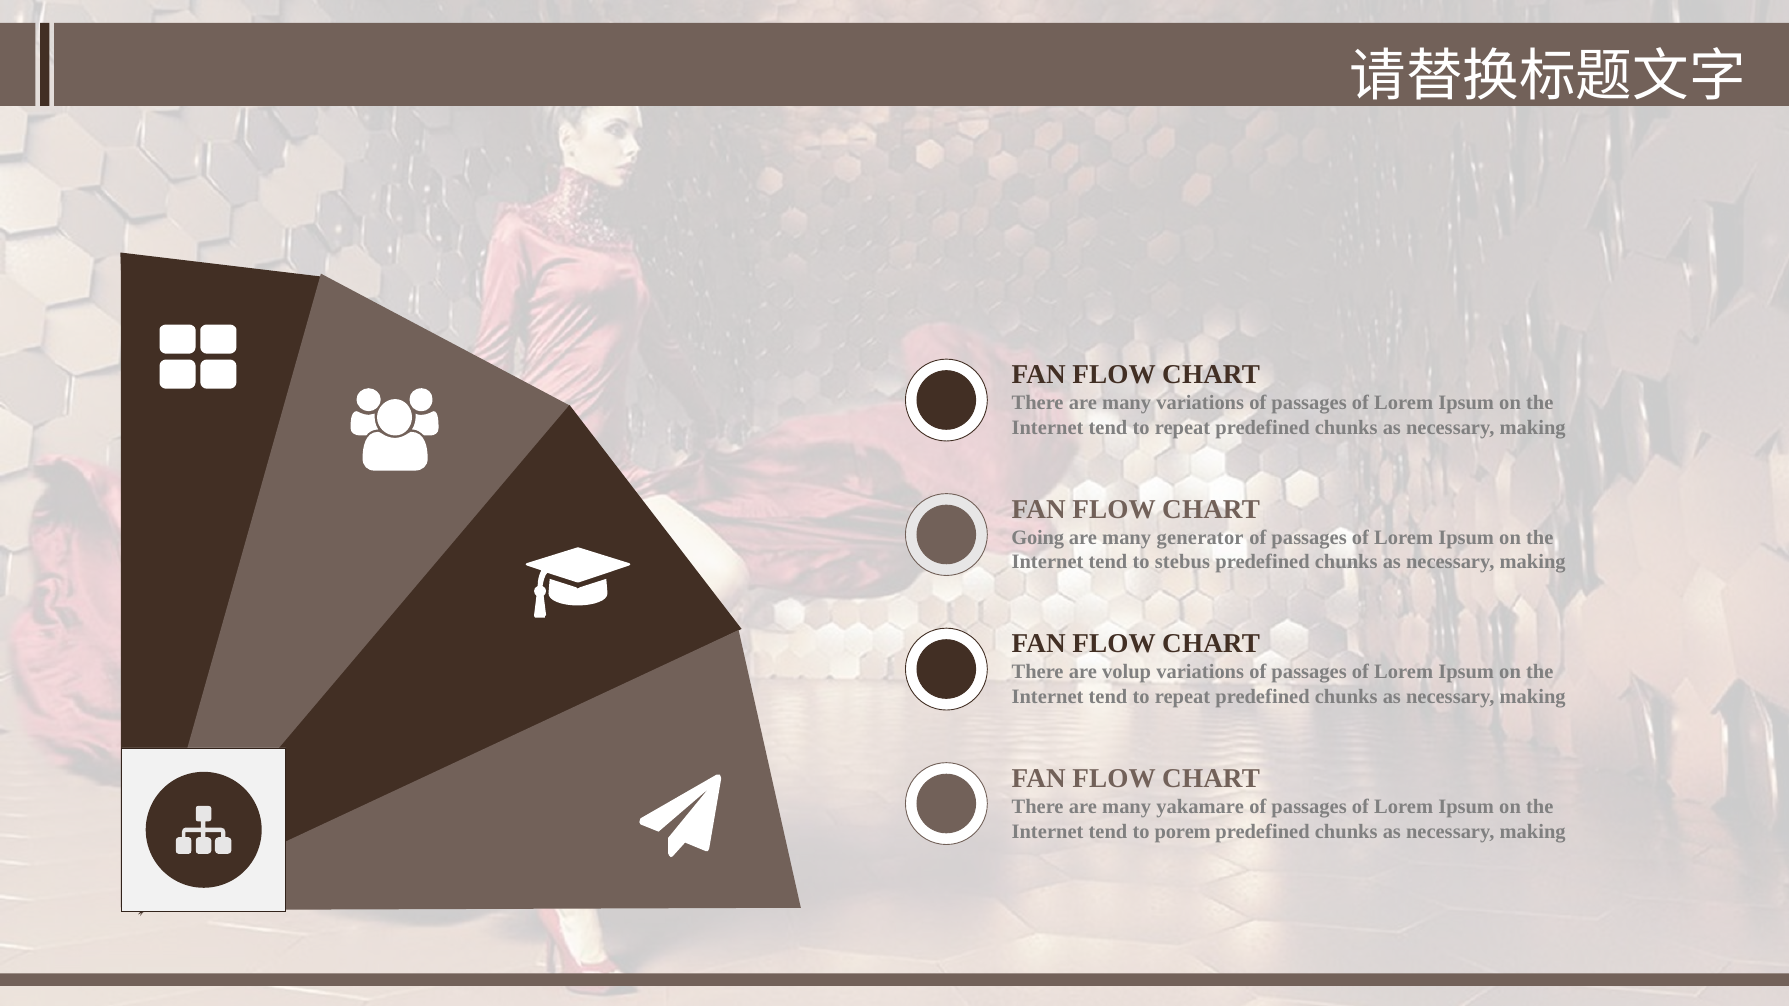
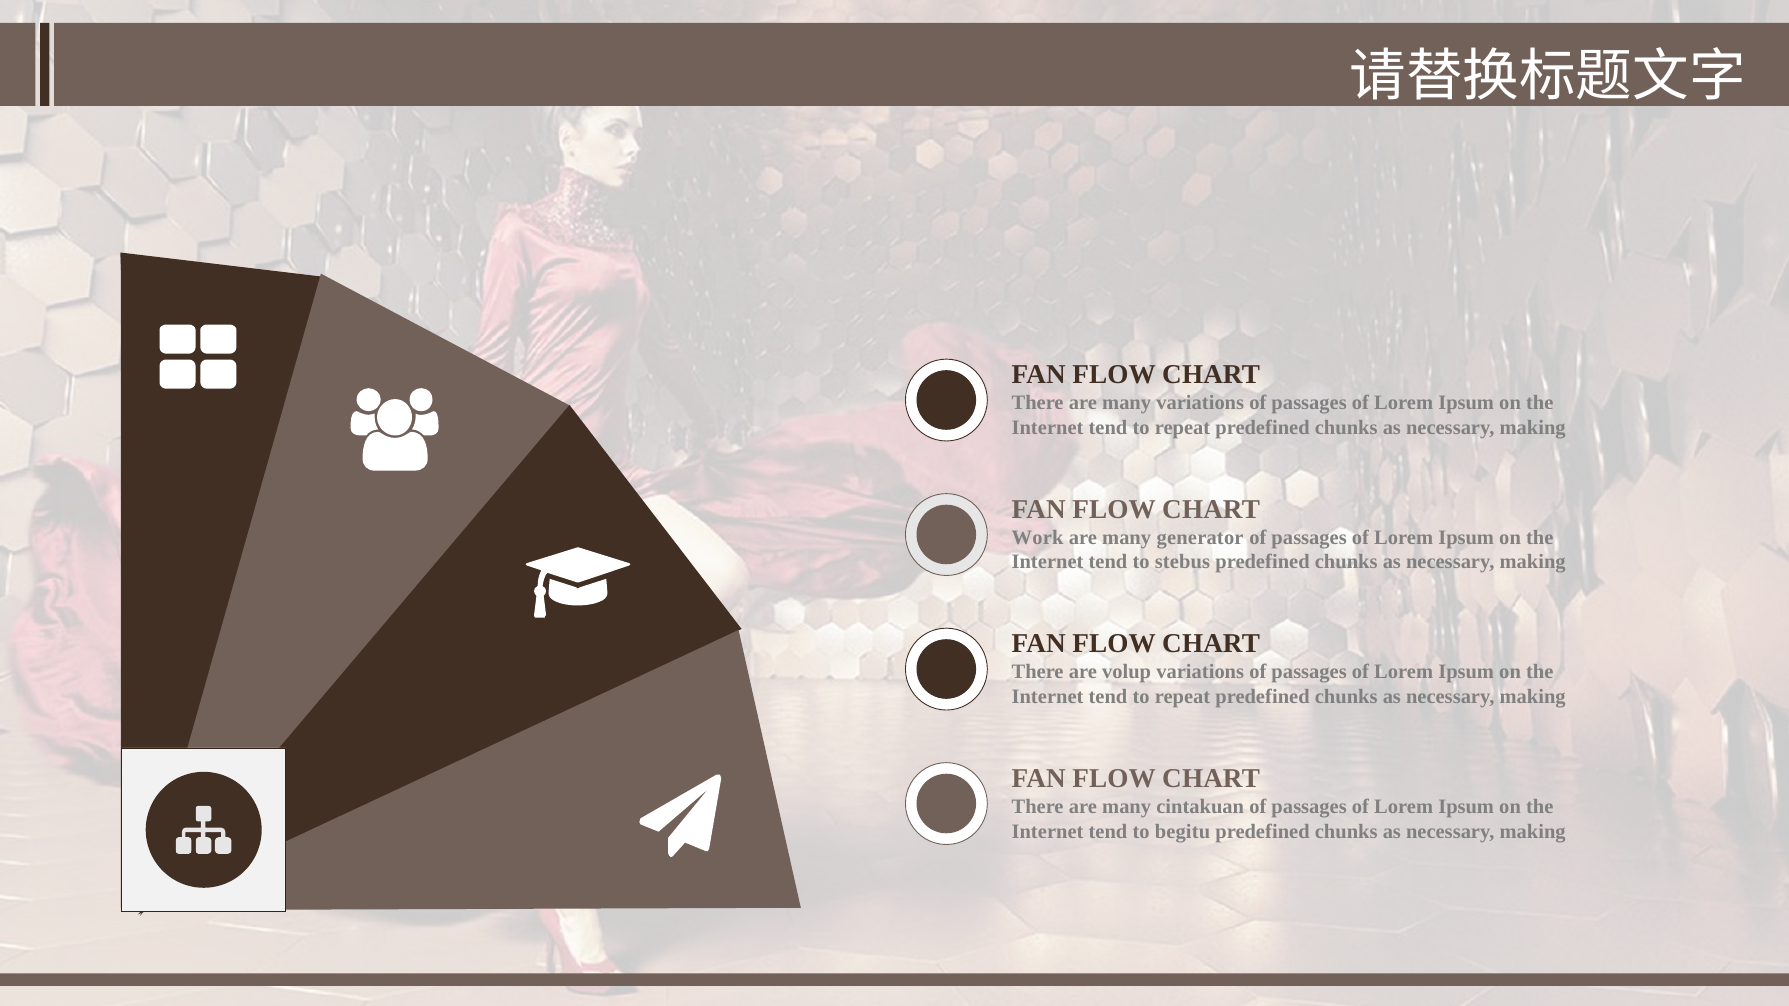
Going: Going -> Work
yakamare: yakamare -> cintakuan
porem: porem -> begitu
